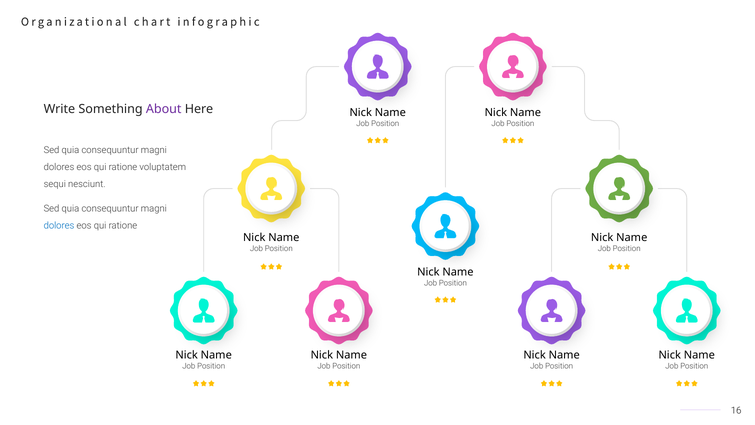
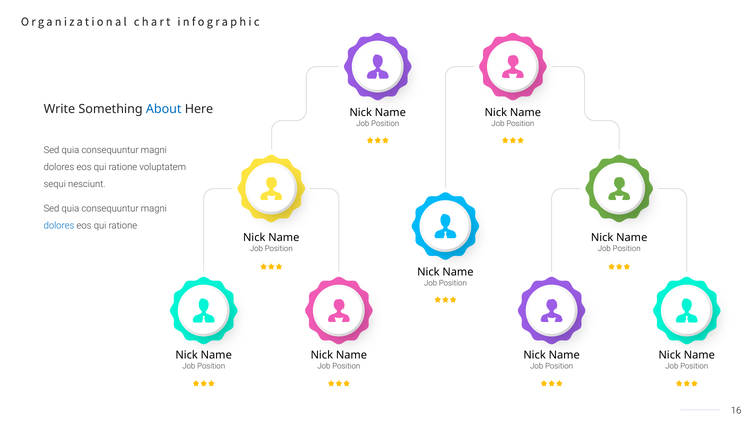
About colour: purple -> blue
